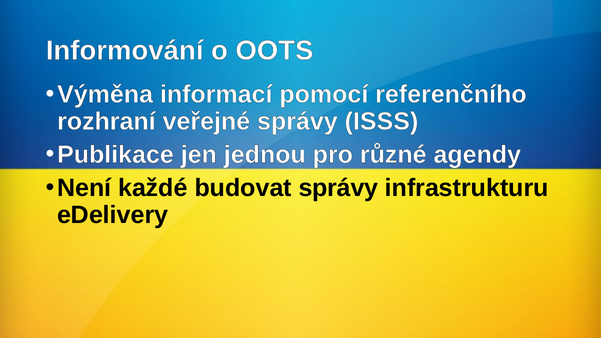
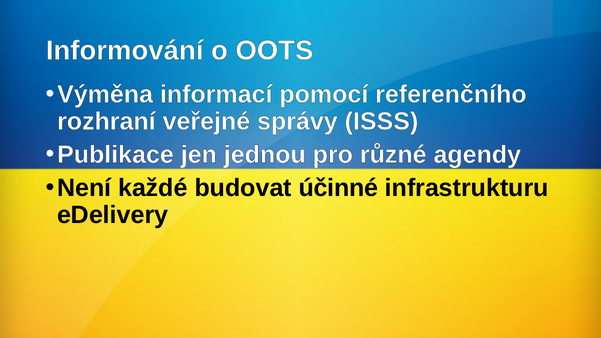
budovat správy: správy -> účinné
